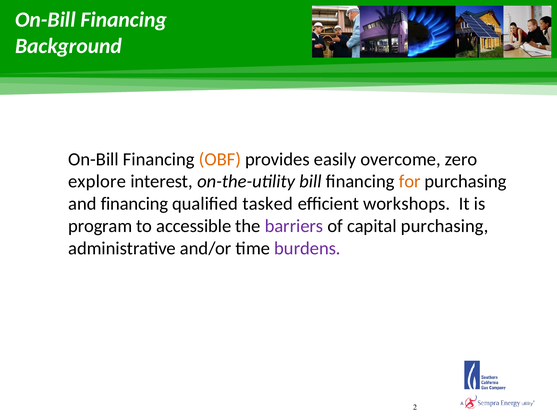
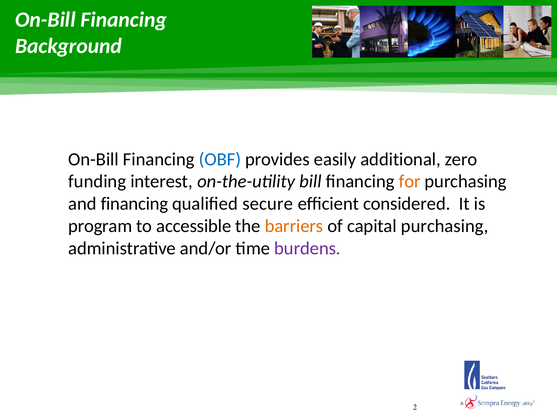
OBF colour: orange -> blue
overcome: overcome -> additional
explore: explore -> funding
tasked: tasked -> secure
workshops: workshops -> considered
barriers colour: purple -> orange
